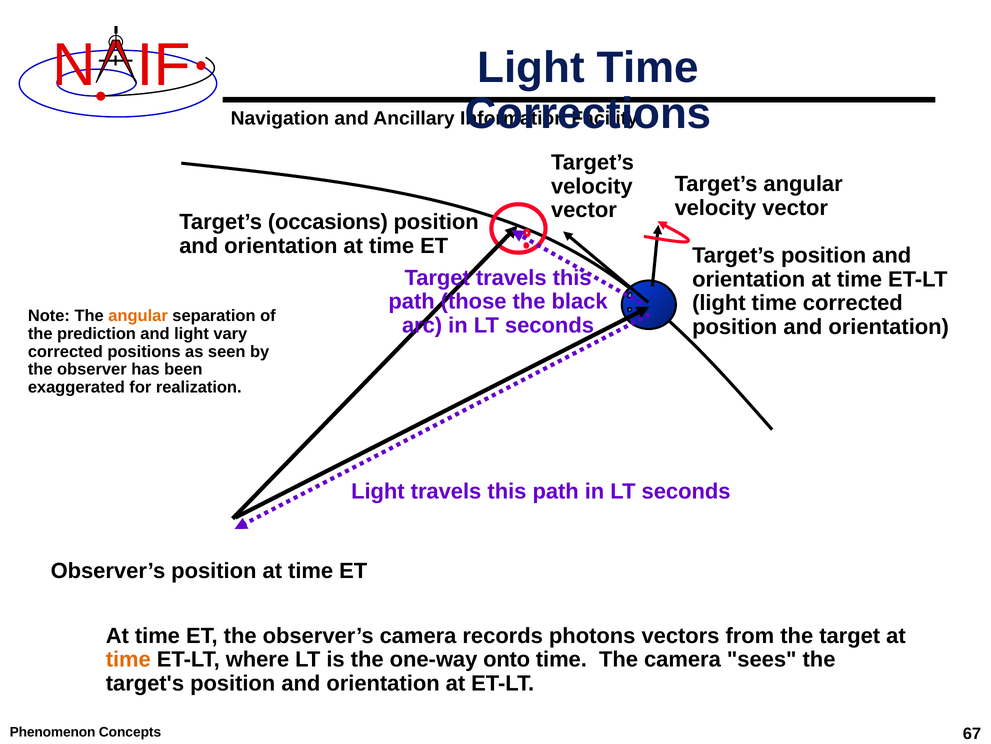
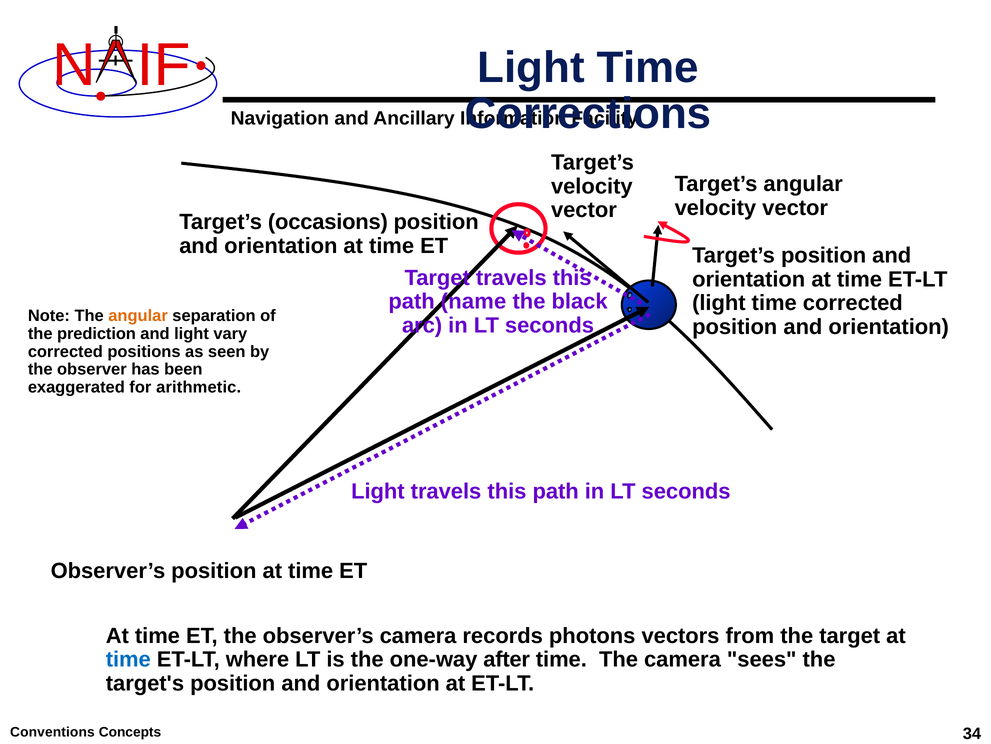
those: those -> name
realization: realization -> arithmetic
time at (128, 659) colour: orange -> blue
onto: onto -> after
Phenomenon: Phenomenon -> Conventions
67: 67 -> 34
